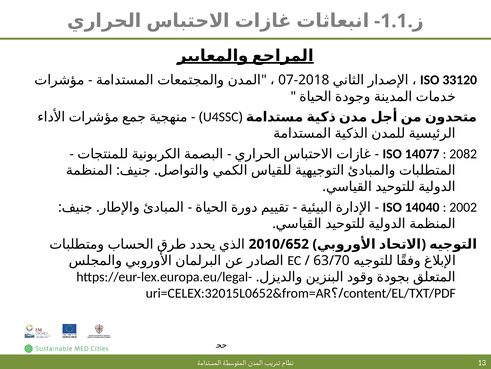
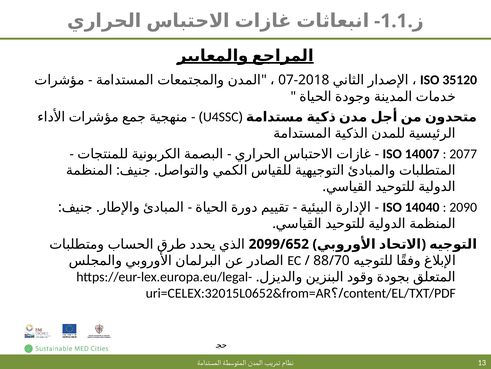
33120: 33120 -> 35120
14077: 14077 -> 14007
2082: 2082 -> 2077
2002: 2002 -> 2090
2010/652: 2010/652 -> 2099/652
63/70: 63/70 -> 88/70
